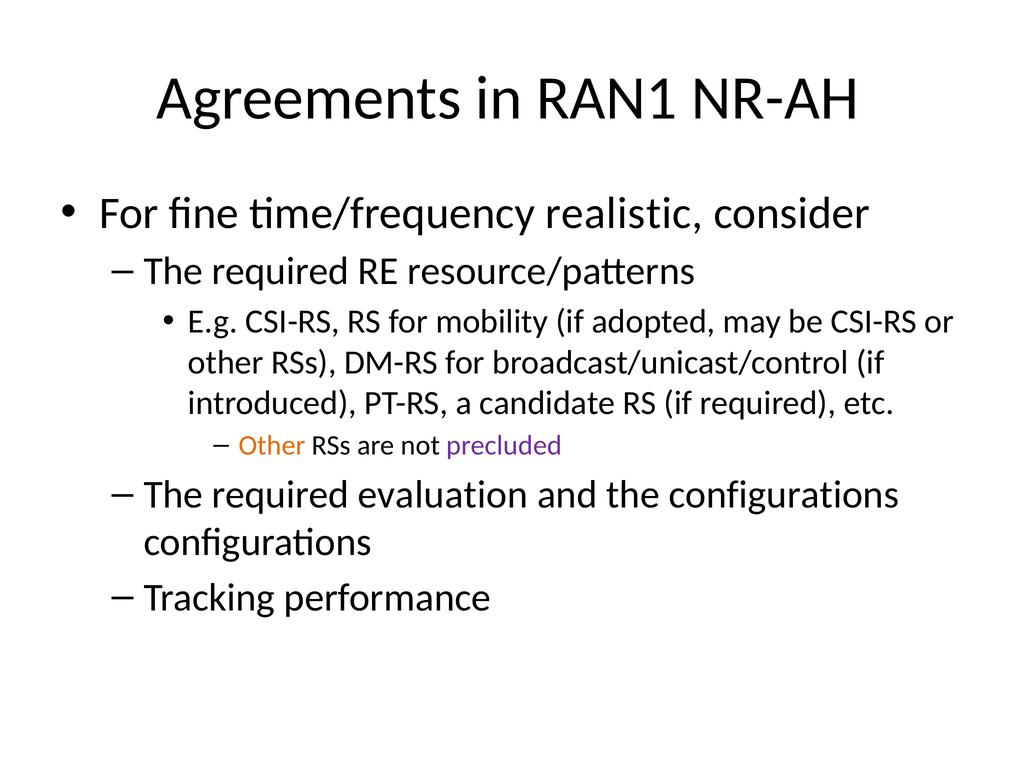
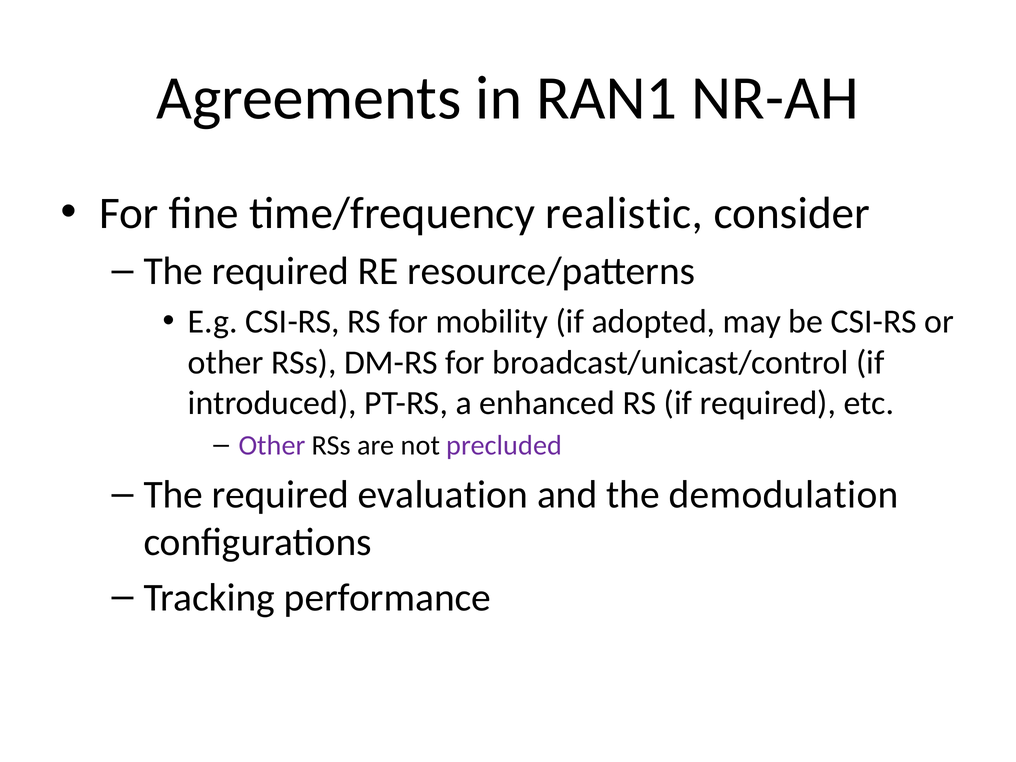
candidate: candidate -> enhanced
Other at (272, 446) colour: orange -> purple
the configurations: configurations -> demodulation
